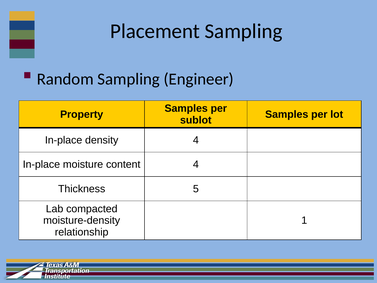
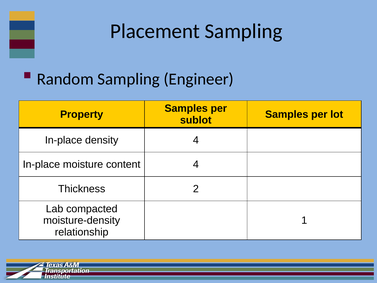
5: 5 -> 2
